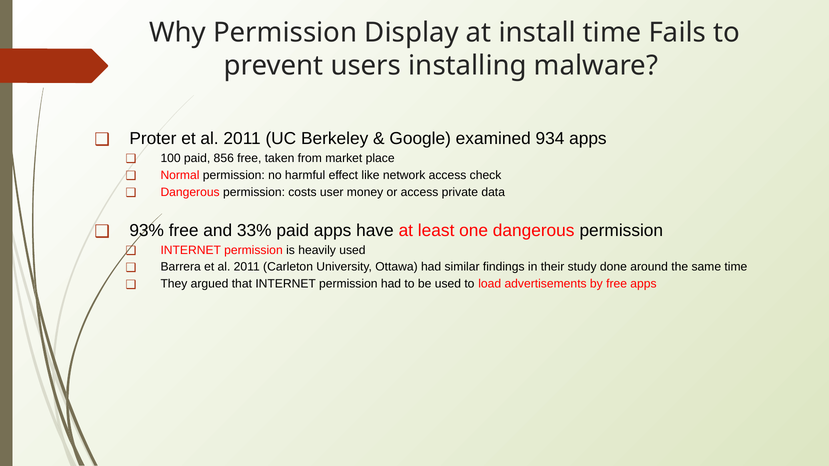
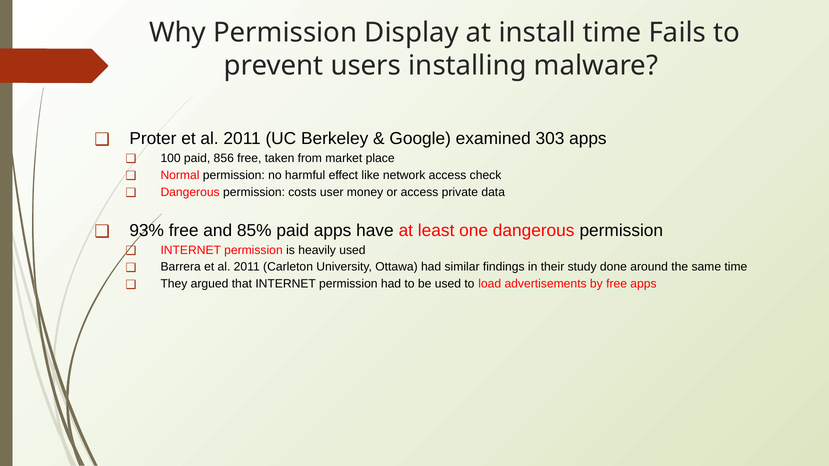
934: 934 -> 303
33%: 33% -> 85%
